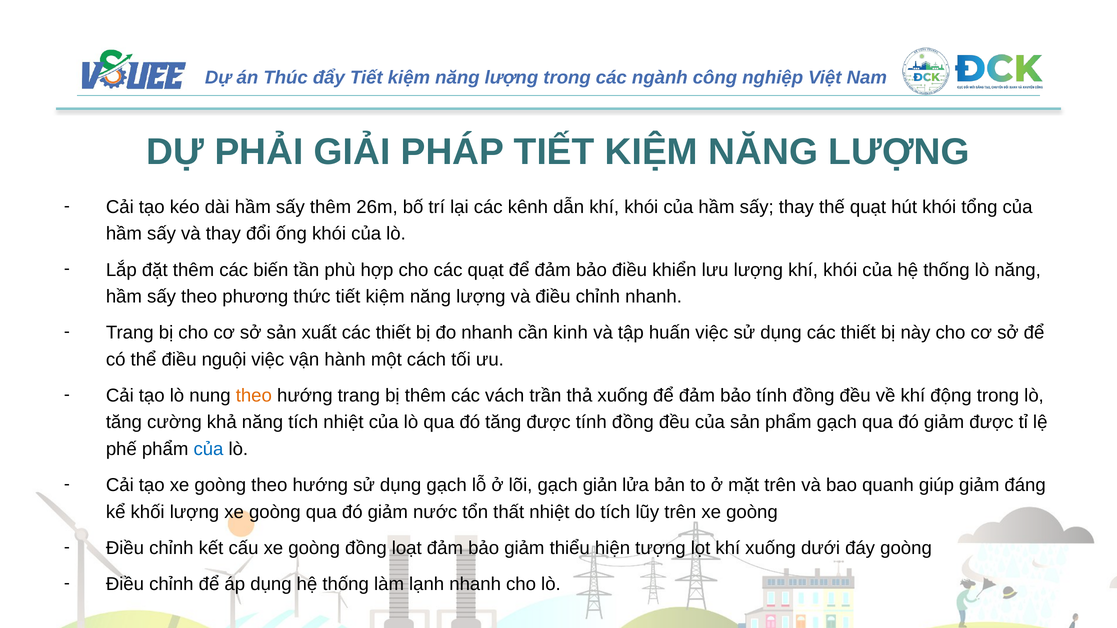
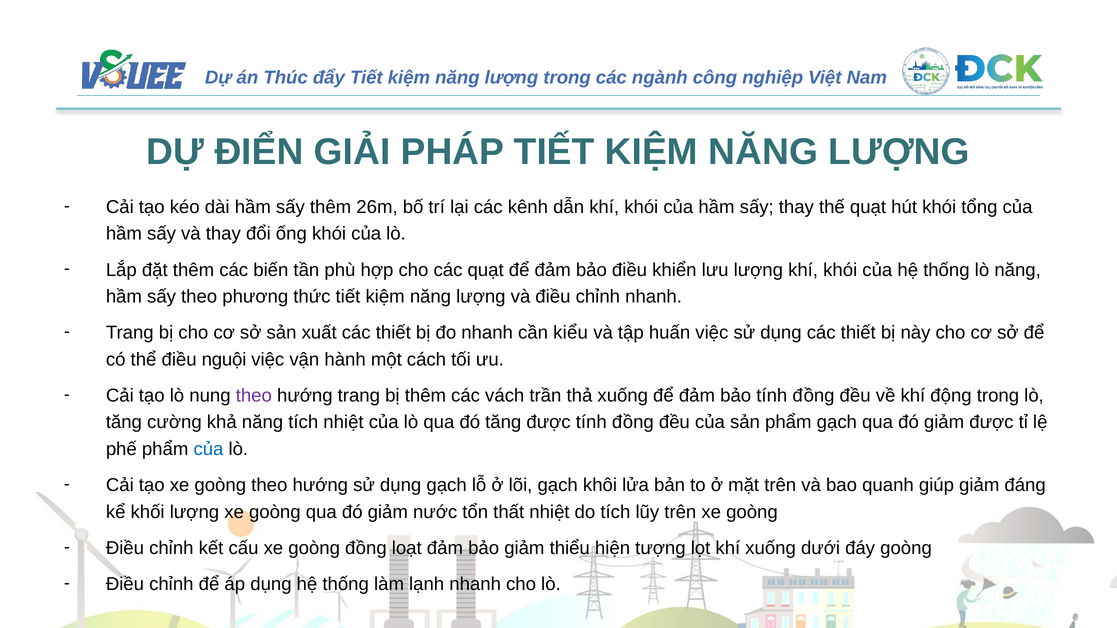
PHẢI: PHẢI -> ĐIỂN
kinh: kinh -> kiểu
theo at (254, 396) colour: orange -> purple
giản: giản -> khôi
